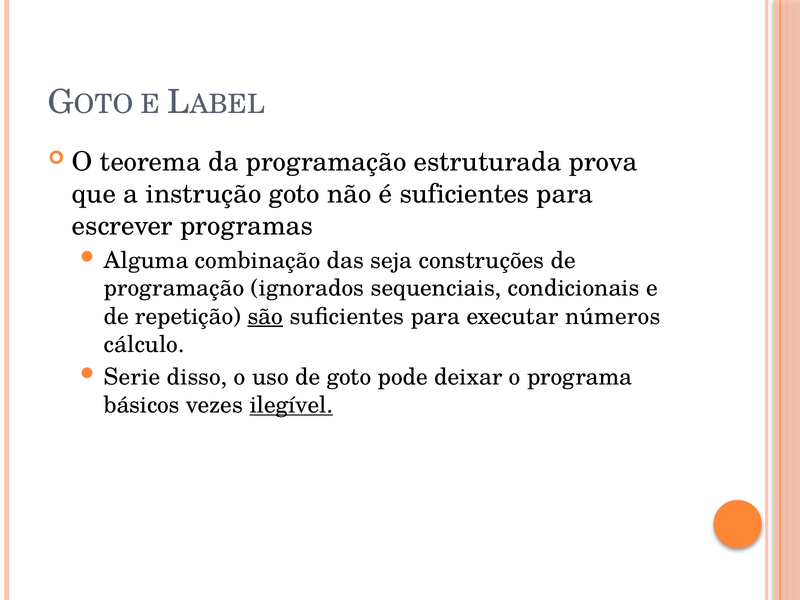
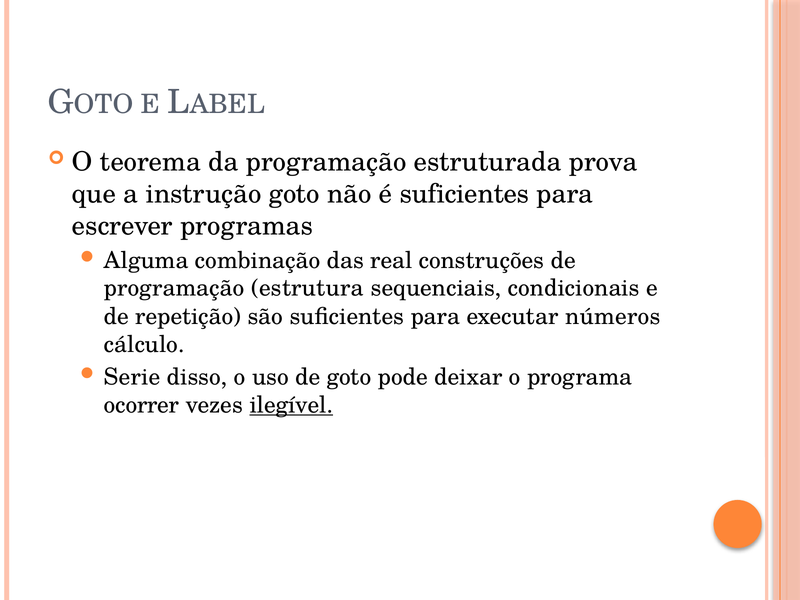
seja: seja -> real
ignorados: ignorados -> estrutura
são underline: present -> none
básicos: básicos -> ocorrer
